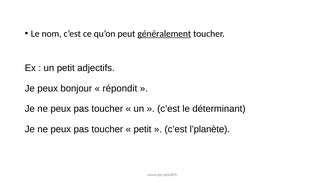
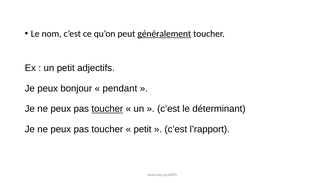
répondit: répondit -> pendant
toucher at (107, 109) underline: none -> present
l’planète: l’planète -> l’rapport
